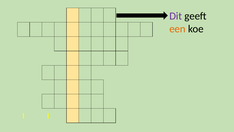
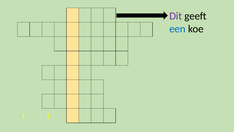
een colour: orange -> blue
